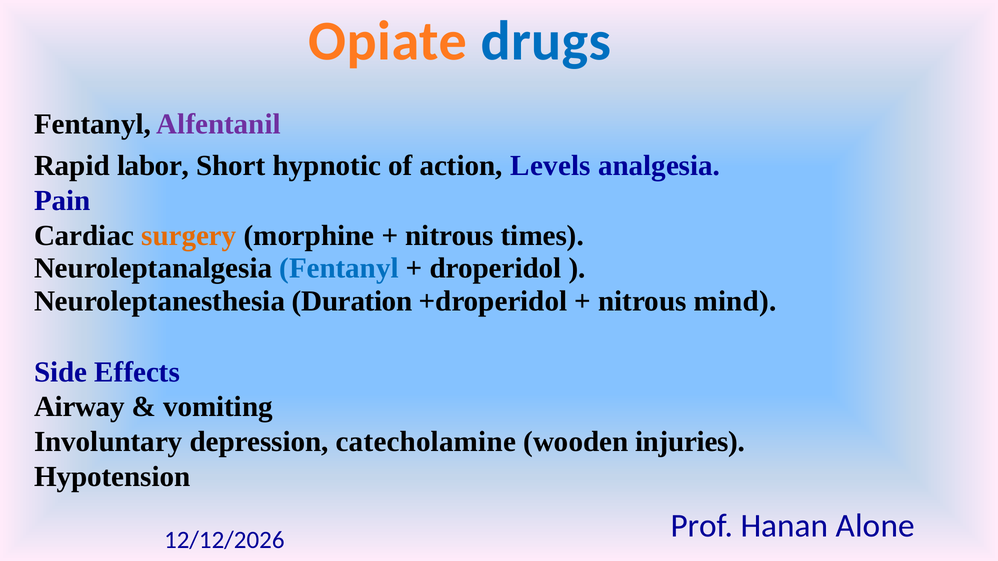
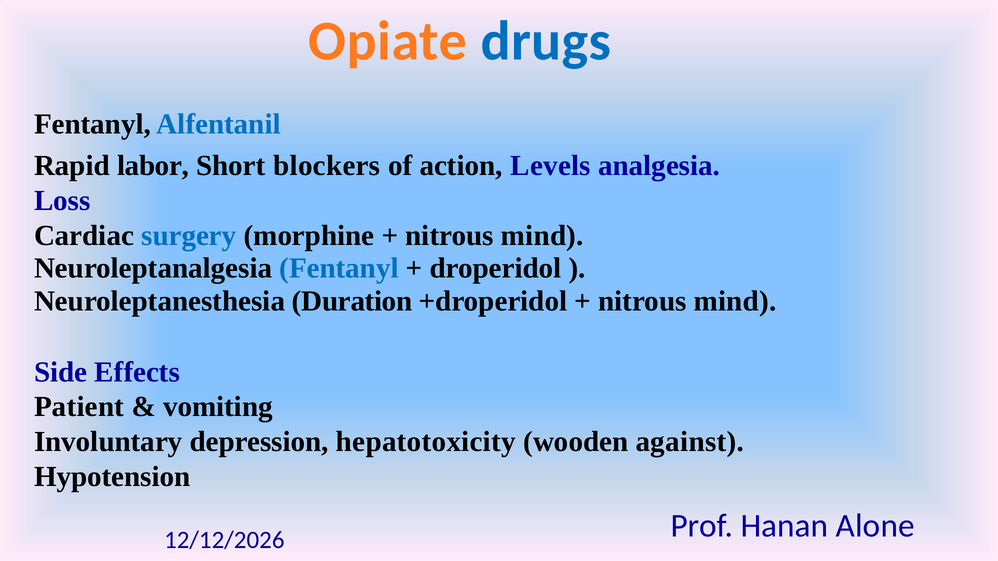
Alfentanil colour: purple -> blue
hypnotic: hypnotic -> blockers
Pain: Pain -> Loss
surgery colour: orange -> blue
times at (542, 236): times -> mind
Airway: Airway -> Patient
catecholamine: catecholamine -> hepatotoxicity
injuries: injuries -> against
